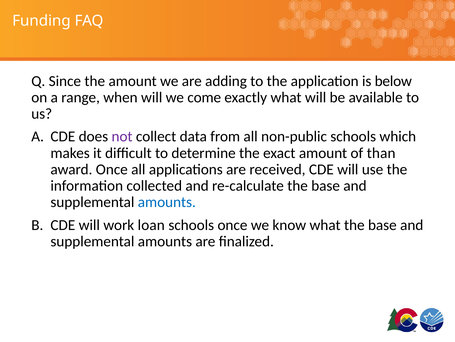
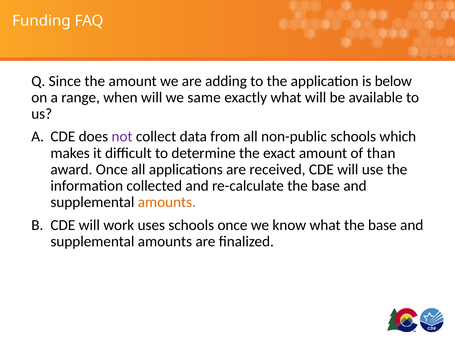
come: come -> same
amounts at (167, 202) colour: blue -> orange
loan: loan -> uses
